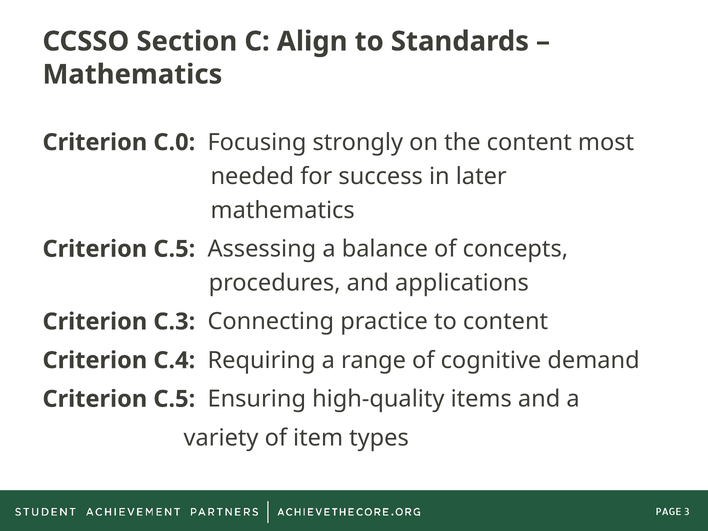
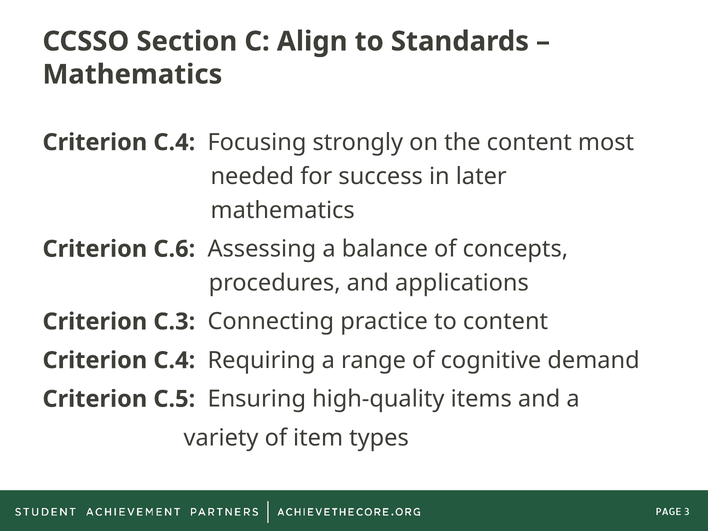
C.0 at (174, 142): C.0 -> C.4
C.5 at (174, 249): C.5 -> C.6
